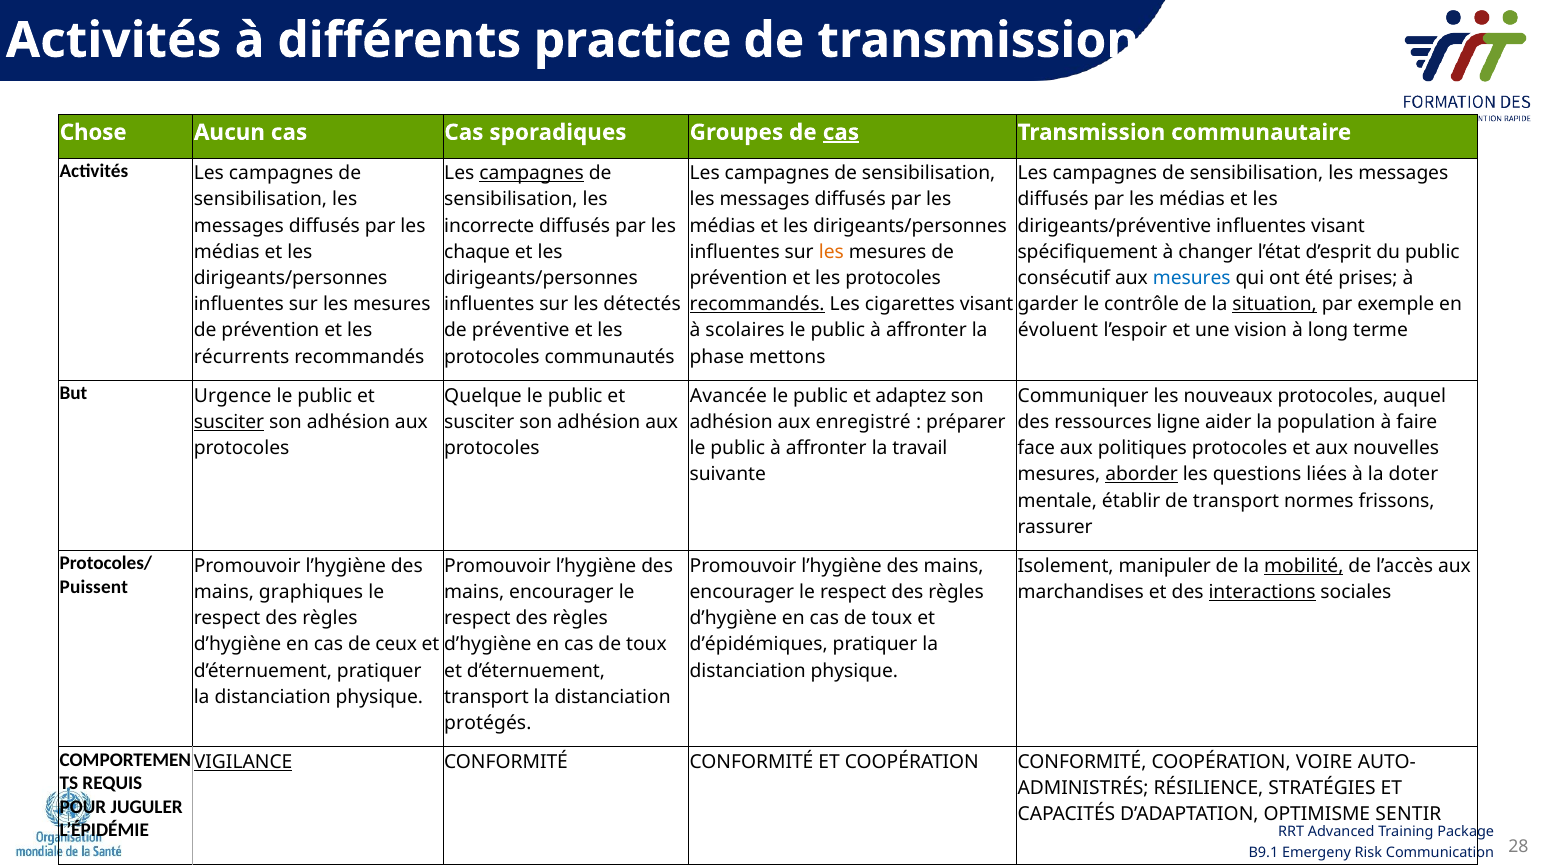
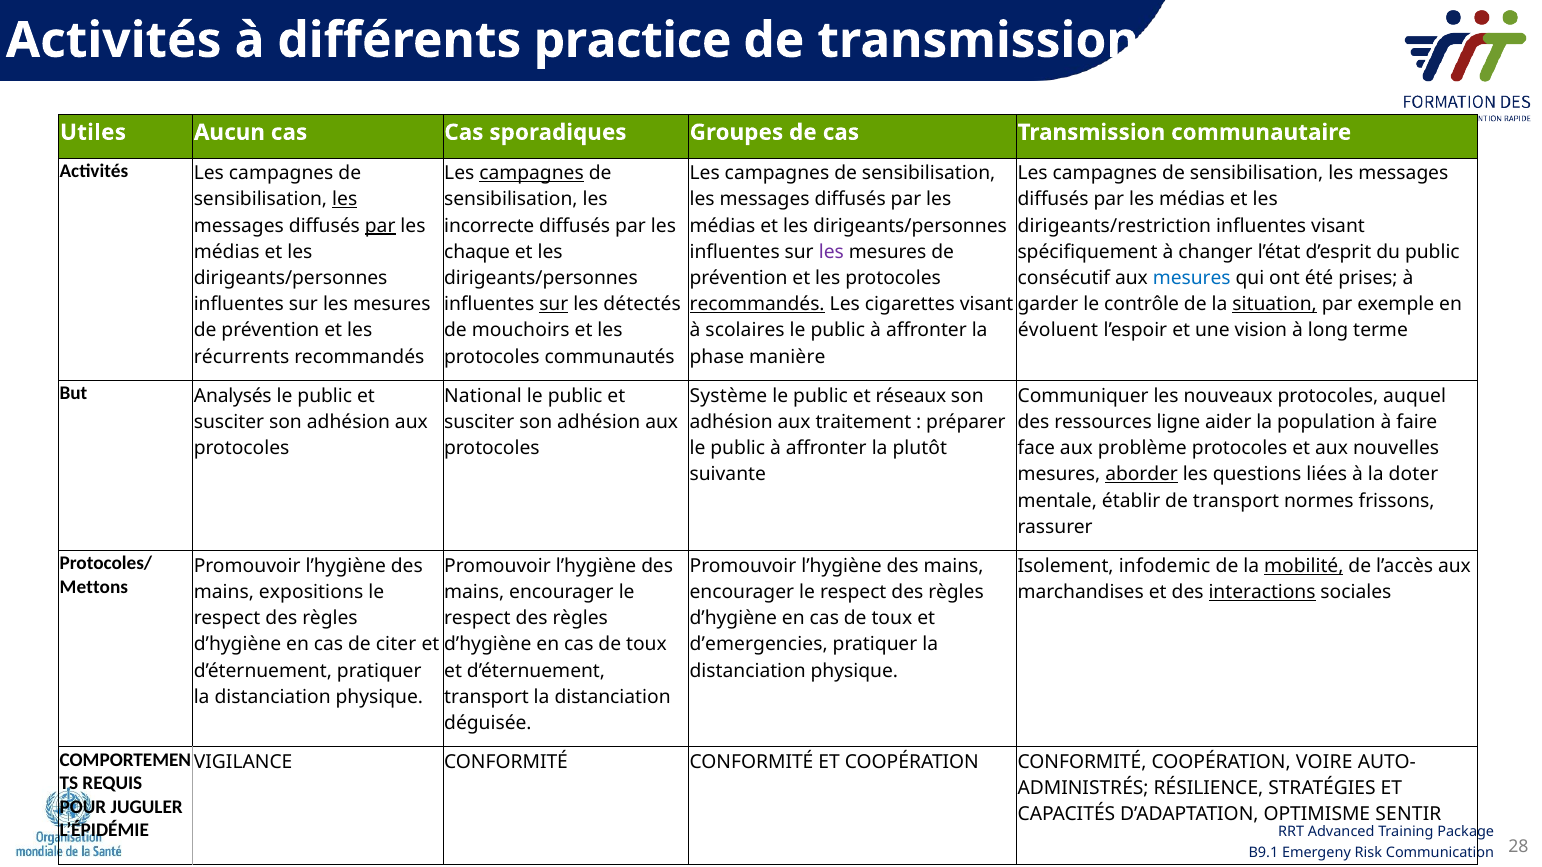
Chose: Chose -> Utiles
cas at (841, 132) underline: present -> none
les at (345, 200) underline: none -> present
par at (380, 226) underline: none -> present
dirigeants/préventive: dirigeants/préventive -> dirigeants/restriction
les at (831, 252) colour: orange -> purple
sur at (554, 305) underline: none -> present
préventive: préventive -> mouchoirs
mettons: mettons -> manière
Urgence: Urgence -> Analysés
Quelque: Quelque -> National
Avancée: Avancée -> Système
adaptez: adaptez -> réseaux
susciter at (229, 422) underline: present -> none
enregistré: enregistré -> traitement
travail: travail -> plutôt
politiques: politiques -> problème
manipuler: manipuler -> infodemic
Puissent: Puissent -> Mettons
graphiques: graphiques -> expositions
ceux: ceux -> citer
d’épidémiques: d’épidémiques -> d’emergencies
protégés: protégés -> déguisée
VIGILANCE underline: present -> none
